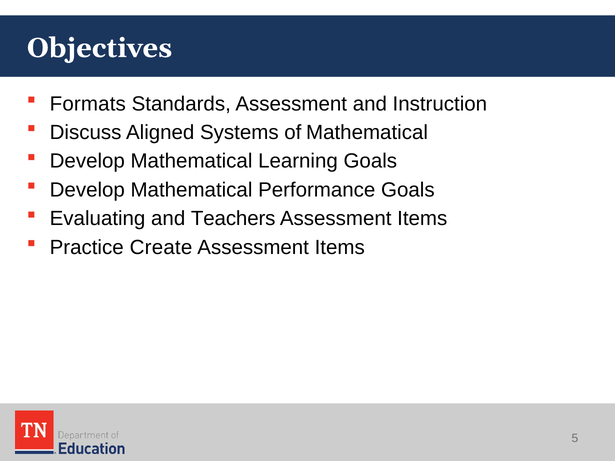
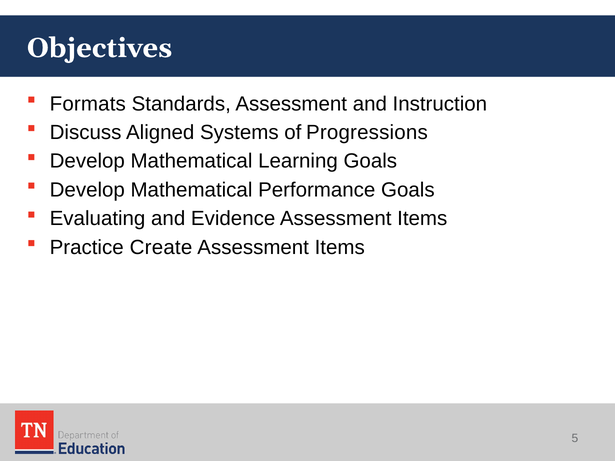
of Mathematical: Mathematical -> Progressions
Teachers: Teachers -> Evidence
